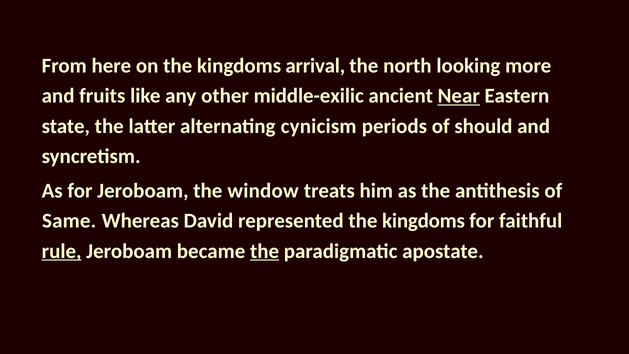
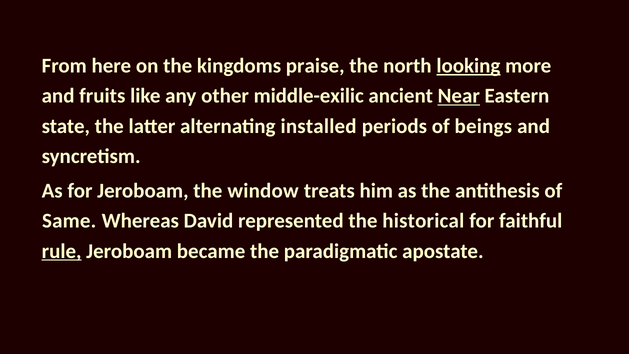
arrival: arrival -> praise
looking underline: none -> present
cynicism: cynicism -> installed
should: should -> beings
represented the kingdoms: kingdoms -> historical
the at (265, 251) underline: present -> none
